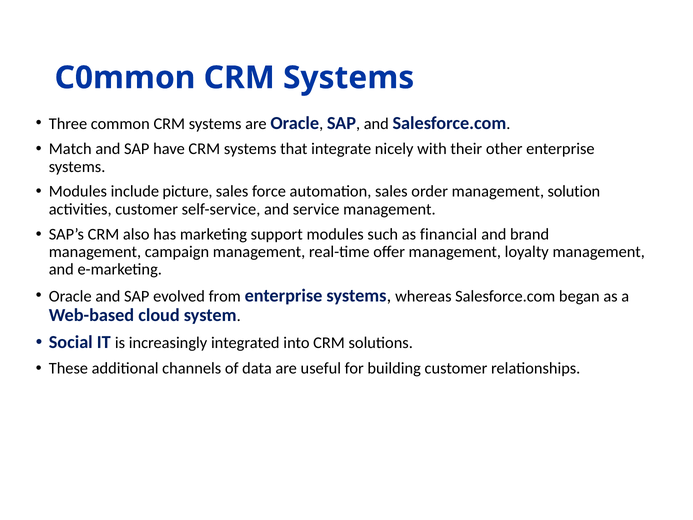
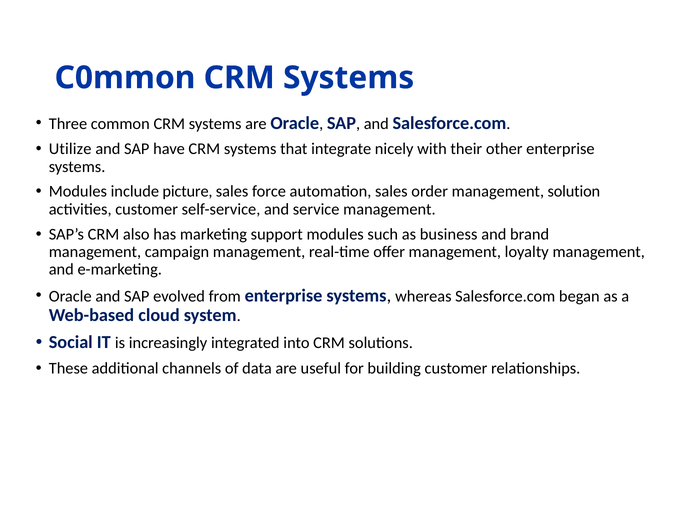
Match: Match -> Utilize
financial: financial -> business
